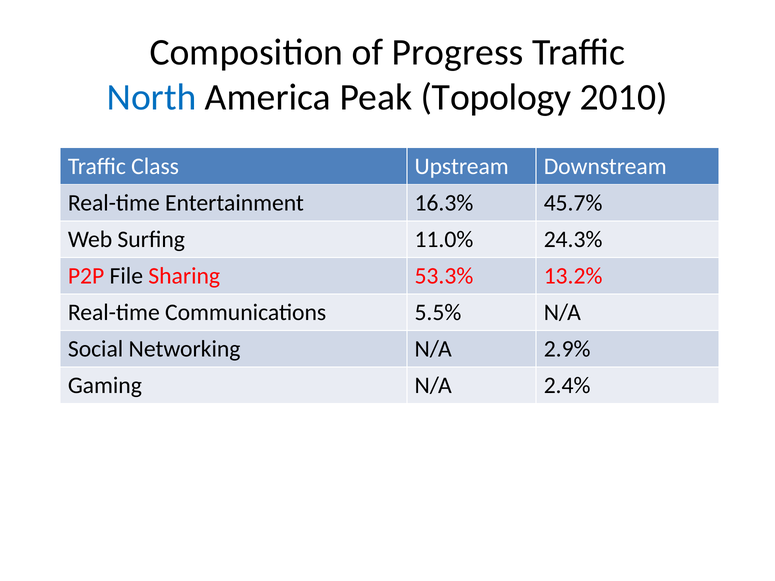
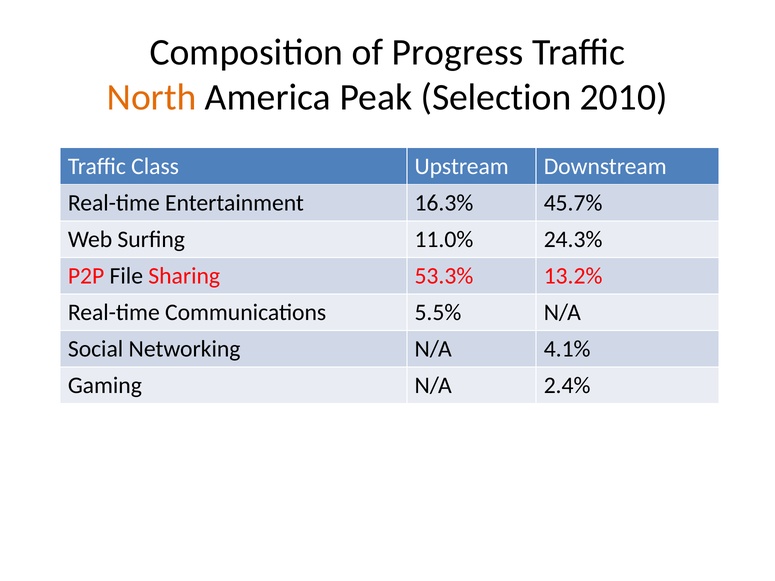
North colour: blue -> orange
Topology: Topology -> Selection
2.9%: 2.9% -> 4.1%
